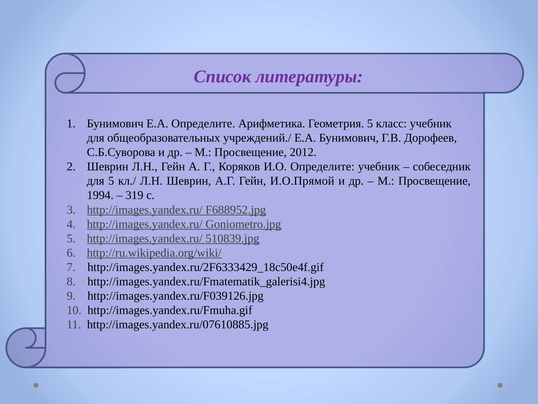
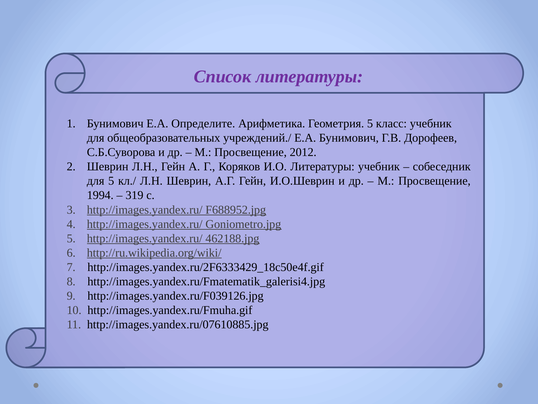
И.О Определите: Определите -> Литературы
И.О.Прямой: И.О.Прямой -> И.О.Шеврин
510839.jpg: 510839.jpg -> 462188.jpg
